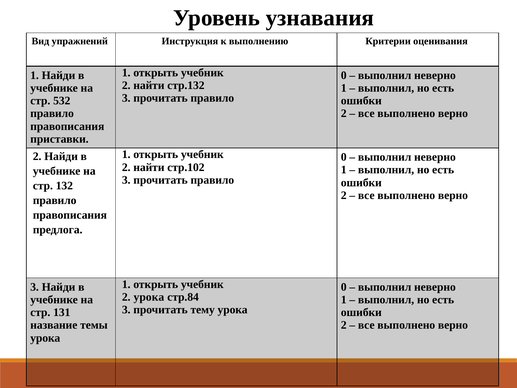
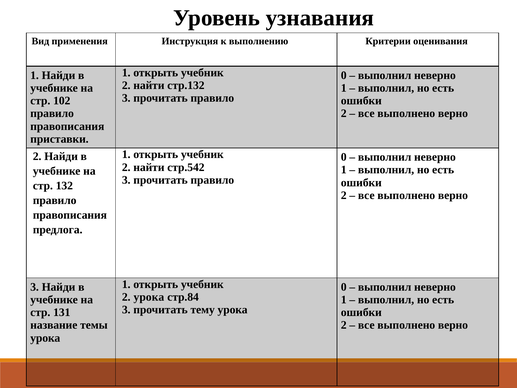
упражнений: упражнений -> применения
532: 532 -> 102
стр.102: стр.102 -> стр.542
